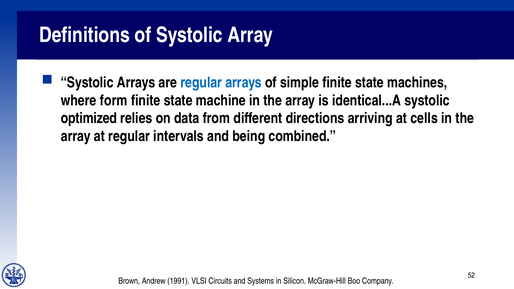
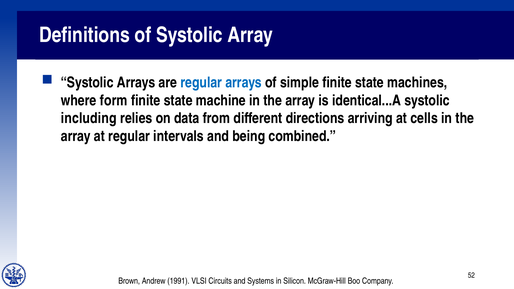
optimized: optimized -> including
